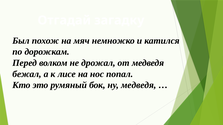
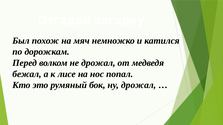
ну медведя: медведя -> дрожал
